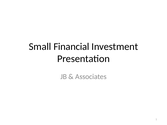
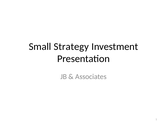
Financial: Financial -> Strategy
